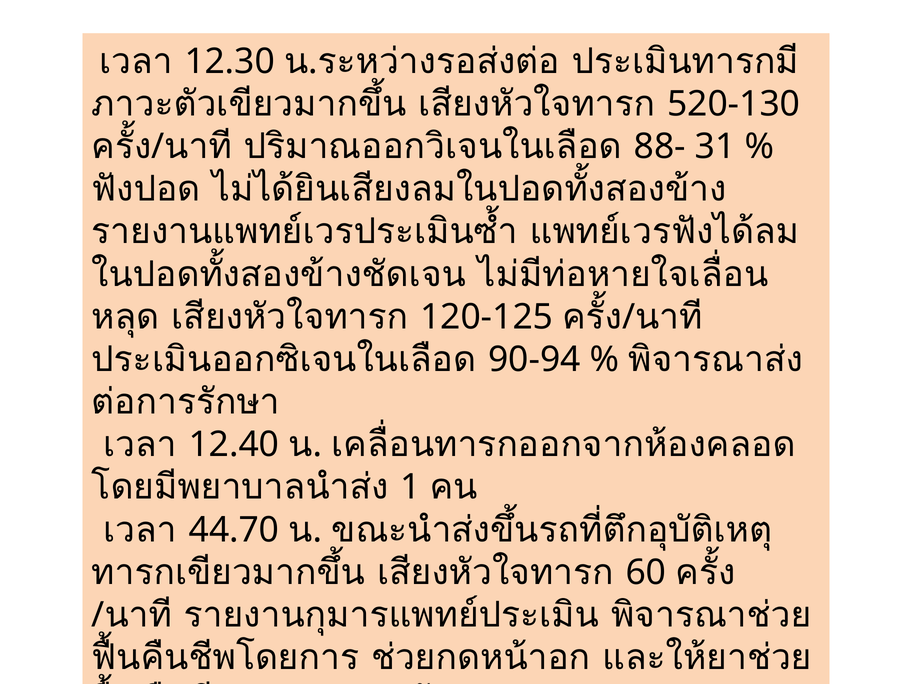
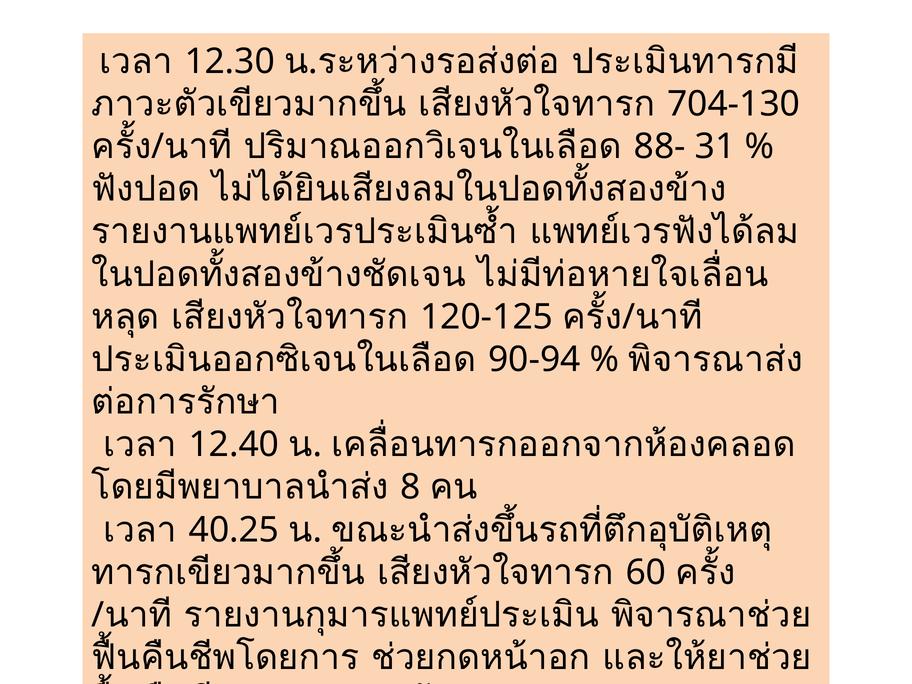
520-130: 520-130 -> 704-130
1: 1 -> 8
44.70: 44.70 -> 40.25
